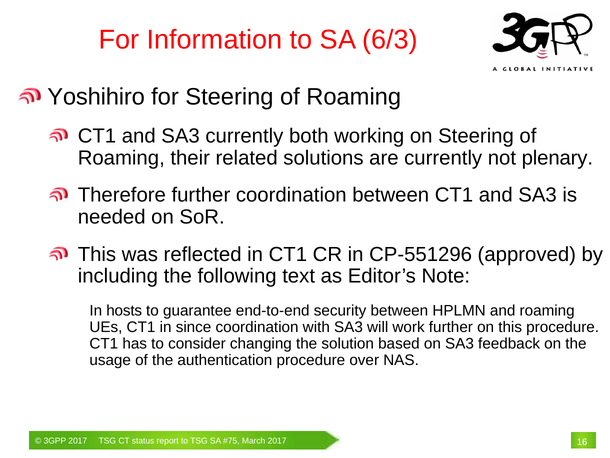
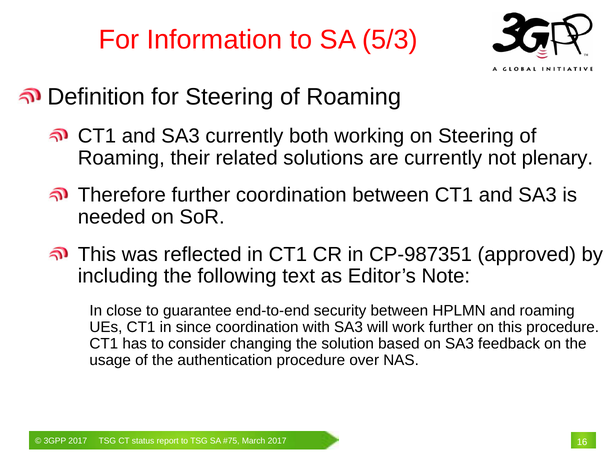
6/3: 6/3 -> 5/3
Yoshihiro: Yoshihiro -> Definition
CP-551296: CP-551296 -> CP-987351
hosts: hosts -> close
